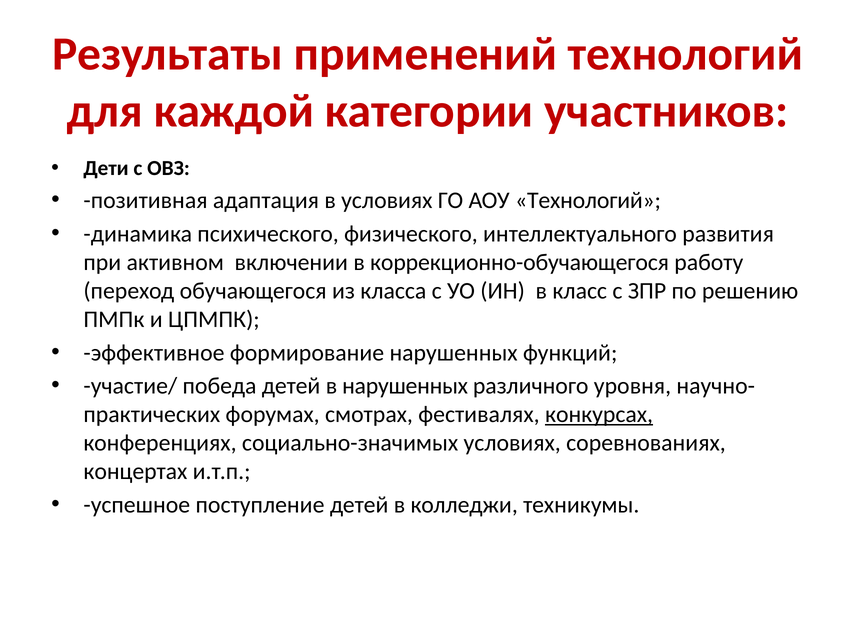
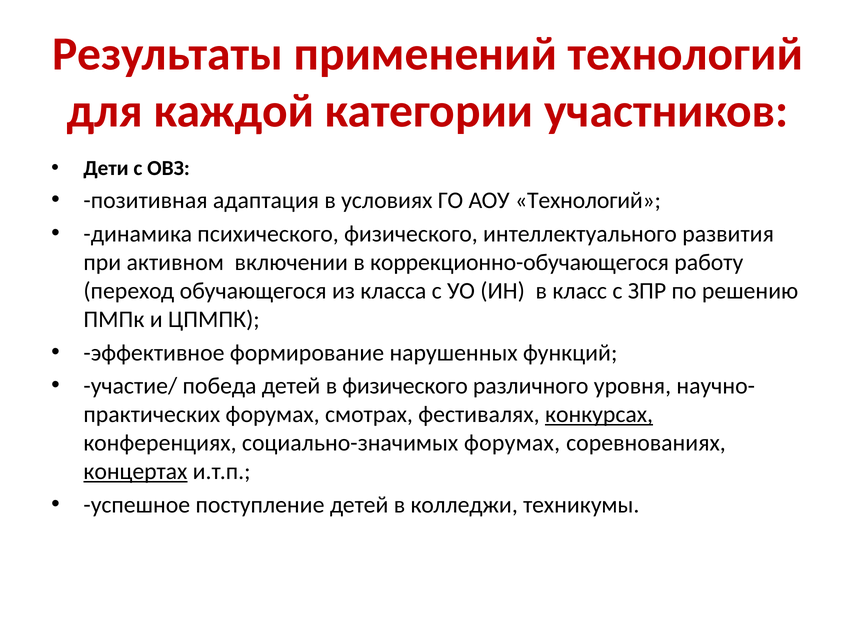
в нарушенных: нарушенных -> физического
социально-значимых условиях: условиях -> форумах
концертах underline: none -> present
